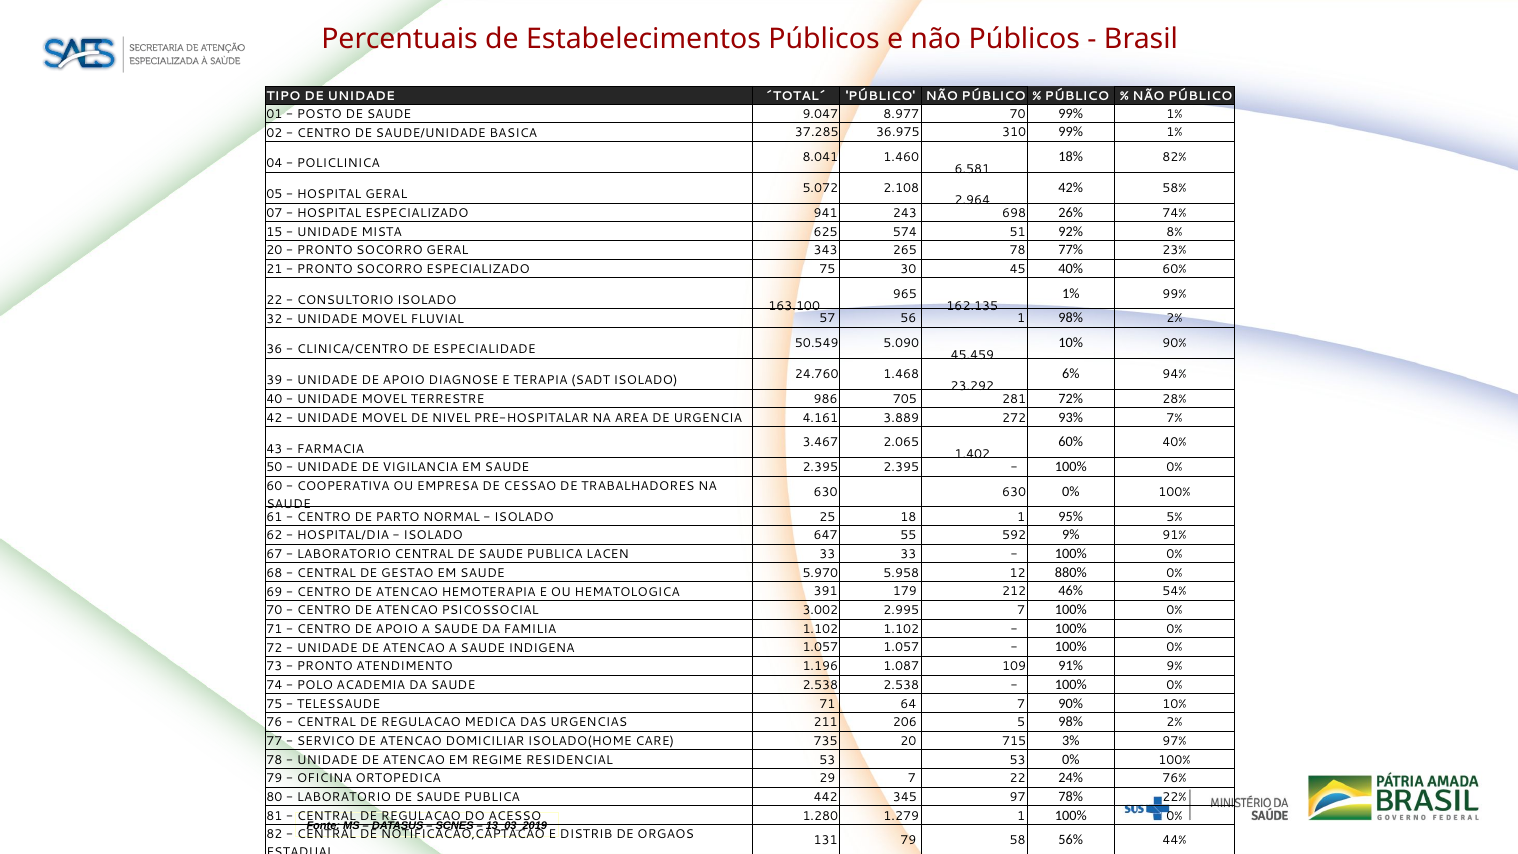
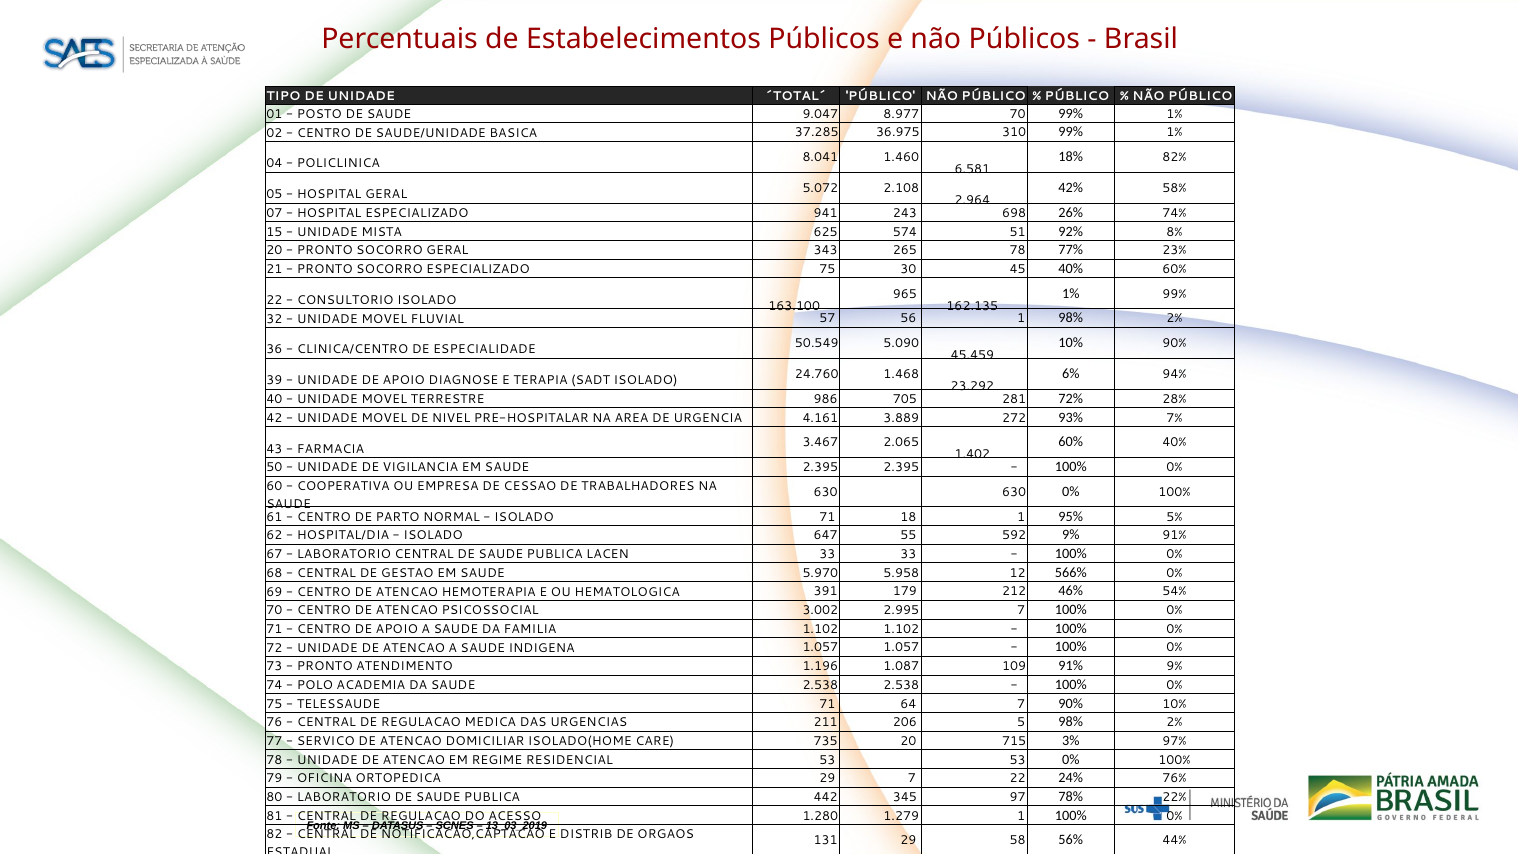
ISOLADO 25: 25 -> 71
880%: 880% -> 566%
131 79: 79 -> 29
